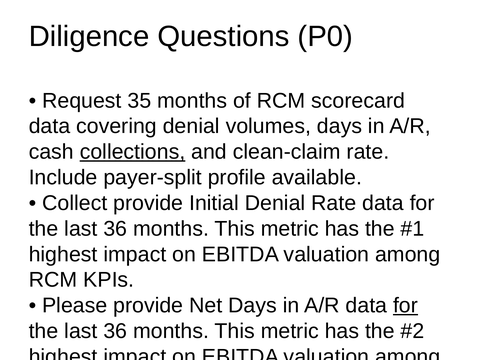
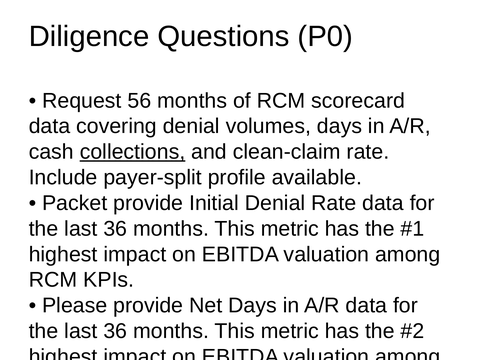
35: 35 -> 56
Collect at (75, 203): Collect -> Packet
for at (406, 306) underline: present -> none
